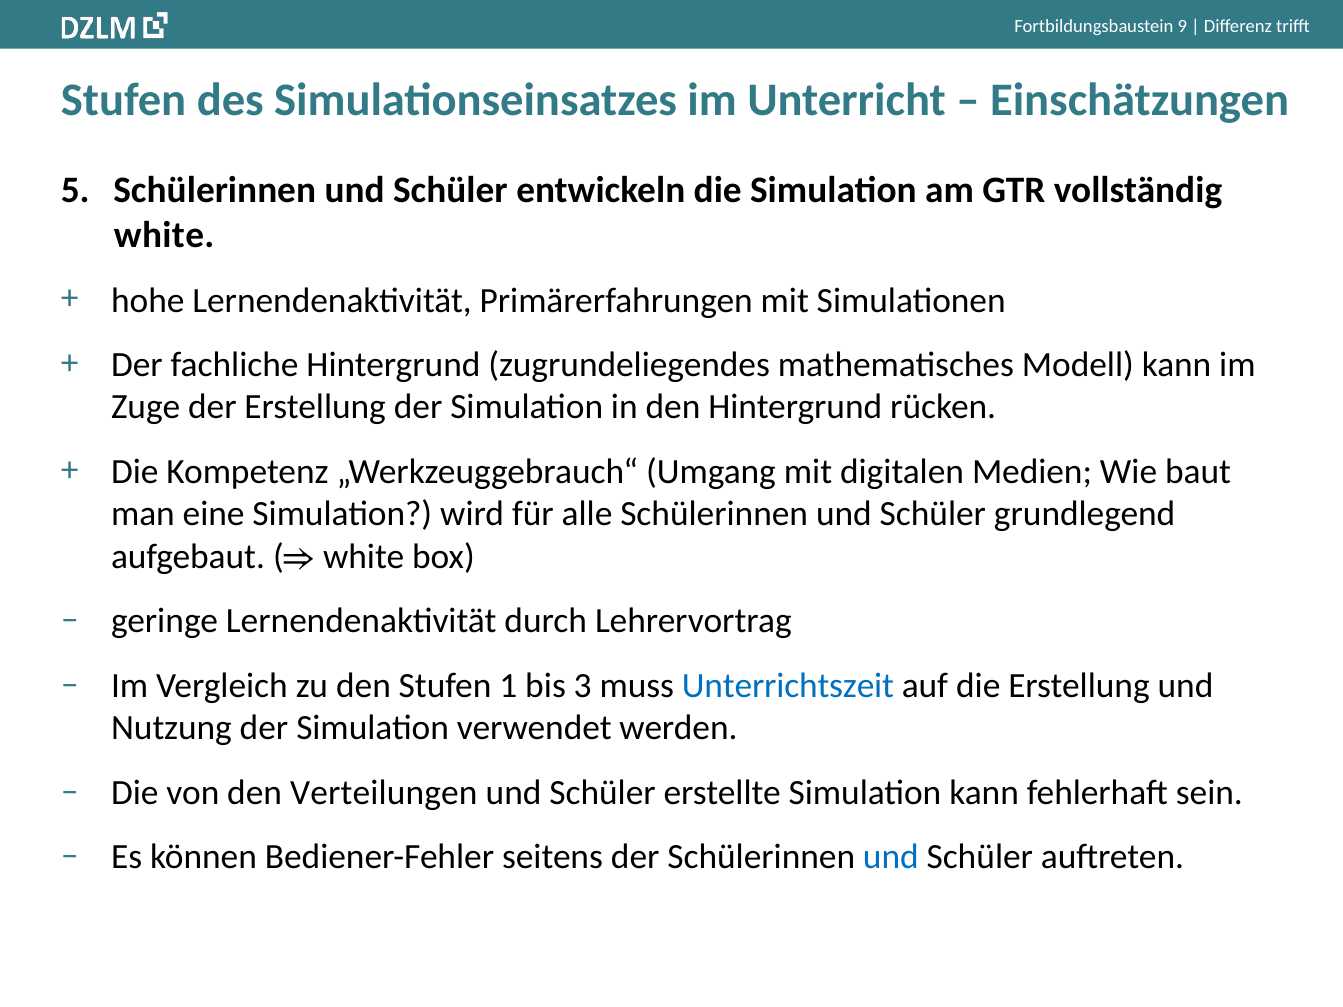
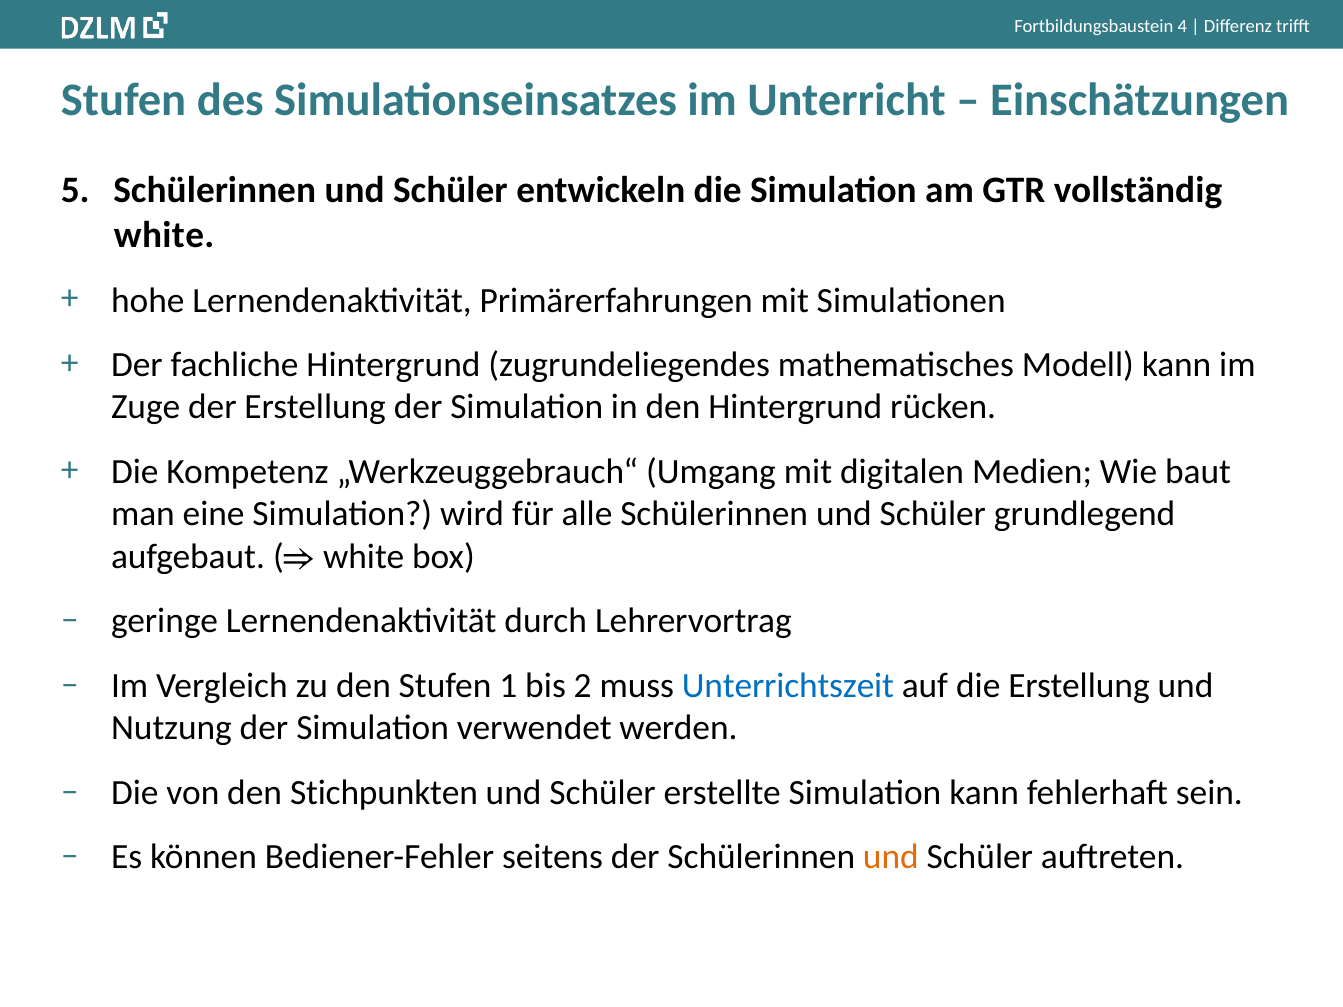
9: 9 -> 4
3: 3 -> 2
Verteilungen: Verteilungen -> Stichpunkten
und at (891, 857) colour: blue -> orange
